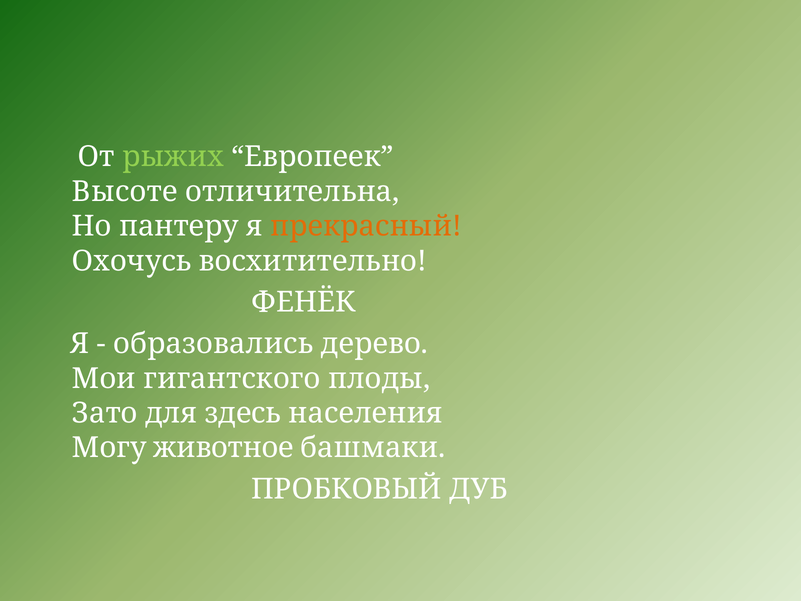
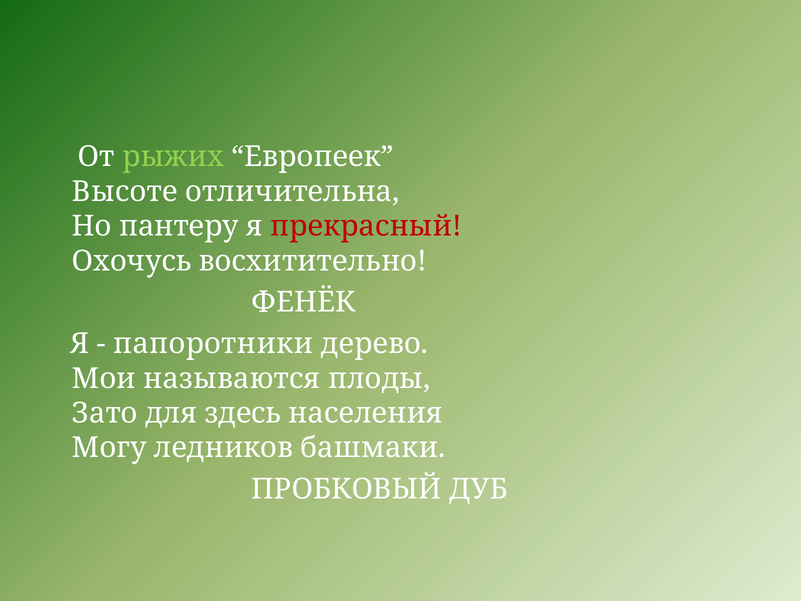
прекрасный colour: orange -> red
образовались: образовались -> папоротники
гигантского: гигантского -> называются
животное: животное -> ледников
